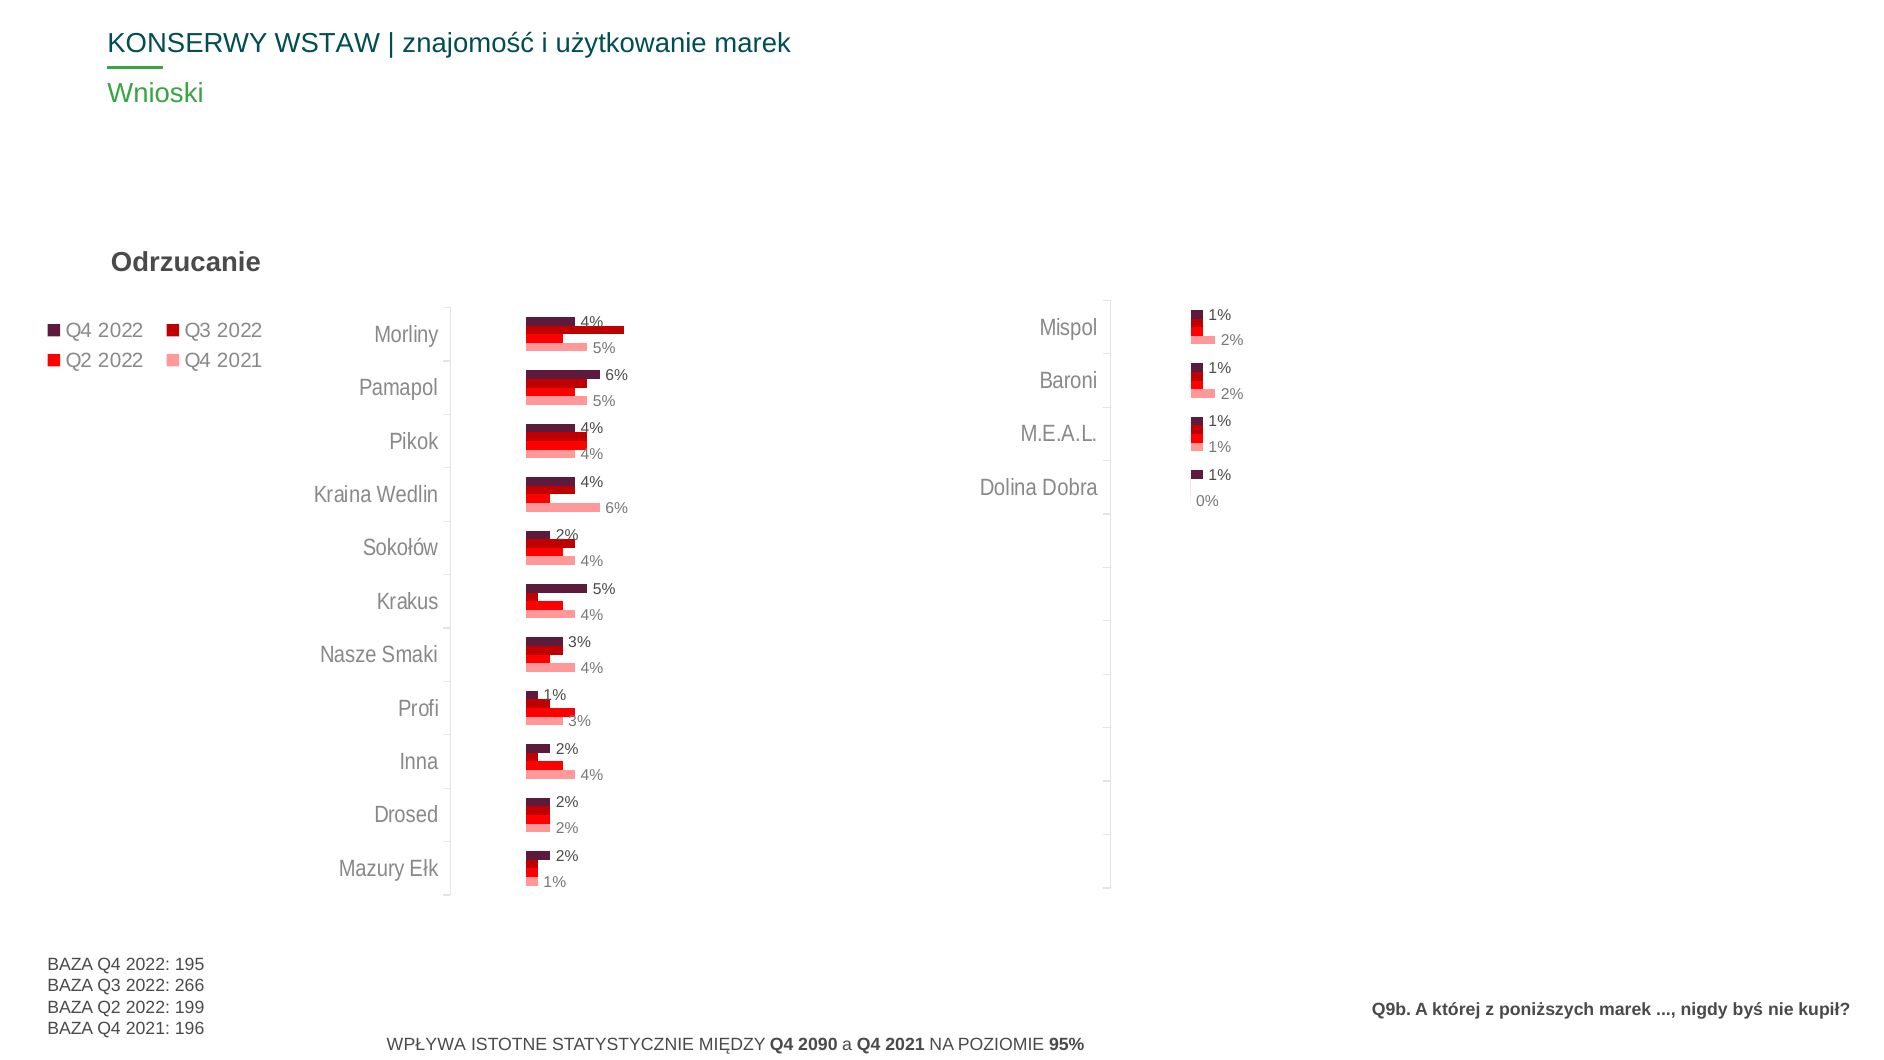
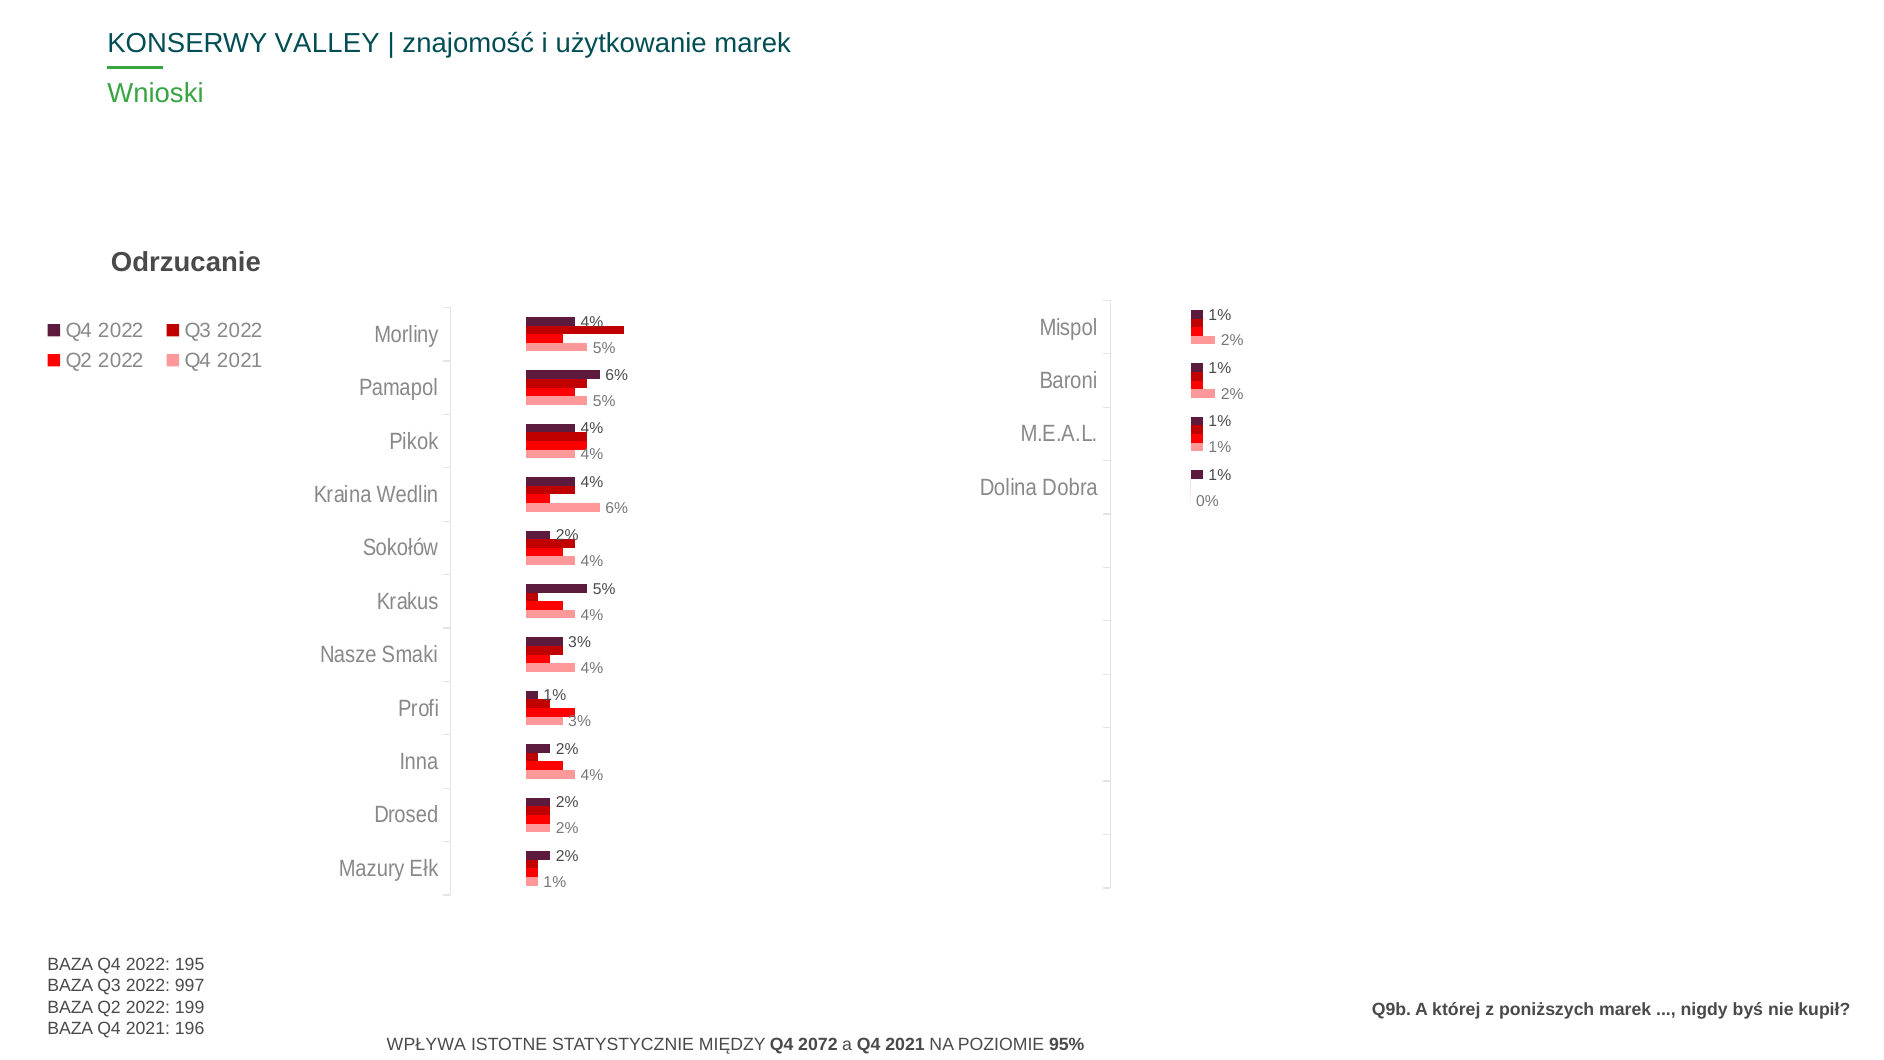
WSTAW: WSTAW -> VALLEY
266: 266 -> 997
2090: 2090 -> 2072
